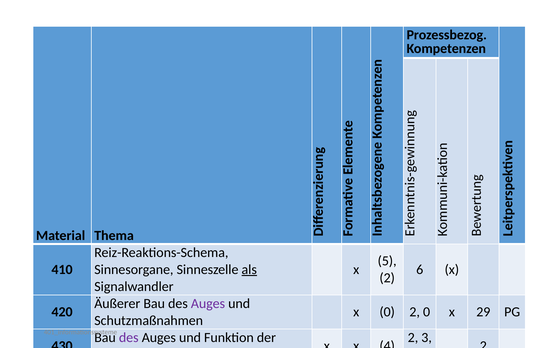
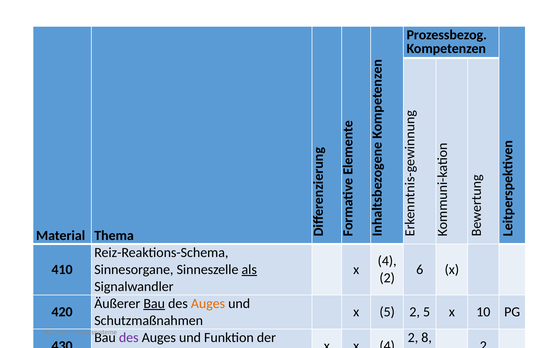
5 at (387, 261): 5 -> 4
Bau at (154, 304) underline: none -> present
Auges at (208, 304) colour: purple -> orange
0 at (387, 312): 0 -> 5
2 0: 0 -> 5
29: 29 -> 10
2 3: 3 -> 8
